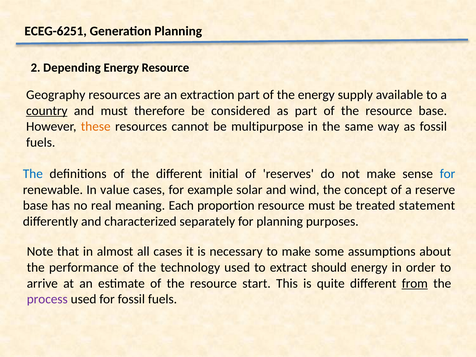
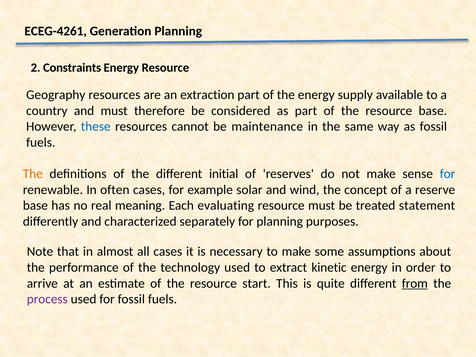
ECEG-6251: ECEG-6251 -> ECEG-4261
Depending: Depending -> Constraints
country underline: present -> none
these colour: orange -> blue
multipurpose: multipurpose -> maintenance
The at (33, 174) colour: blue -> orange
value: value -> often
proportion: proportion -> evaluating
should: should -> kinetic
